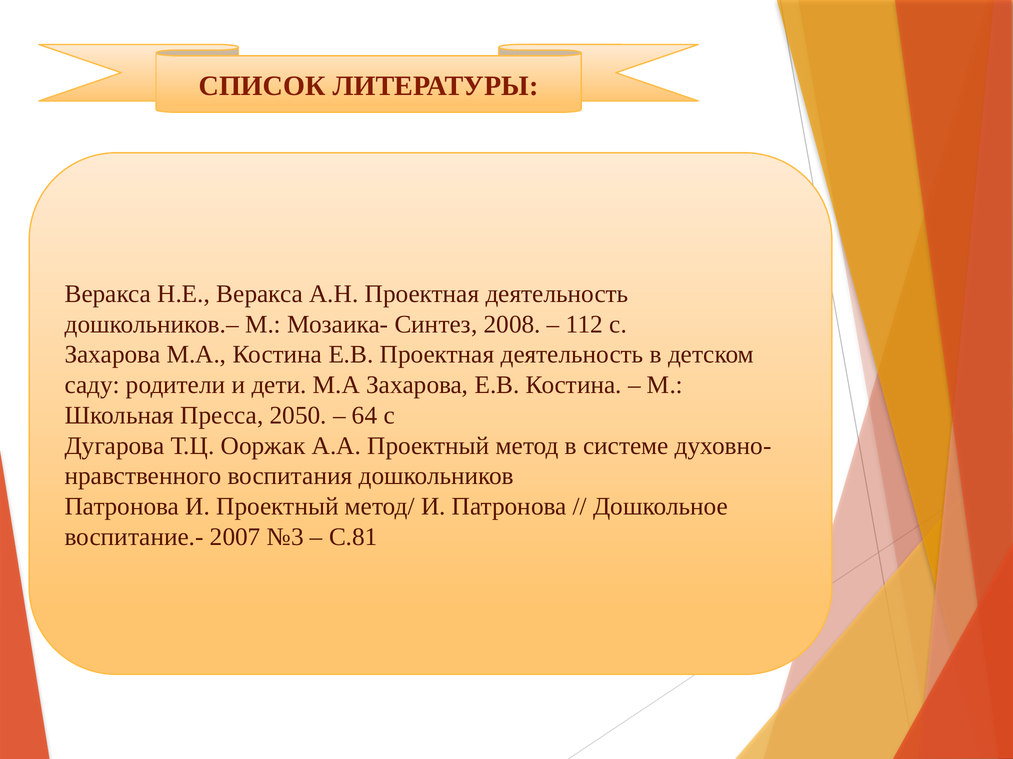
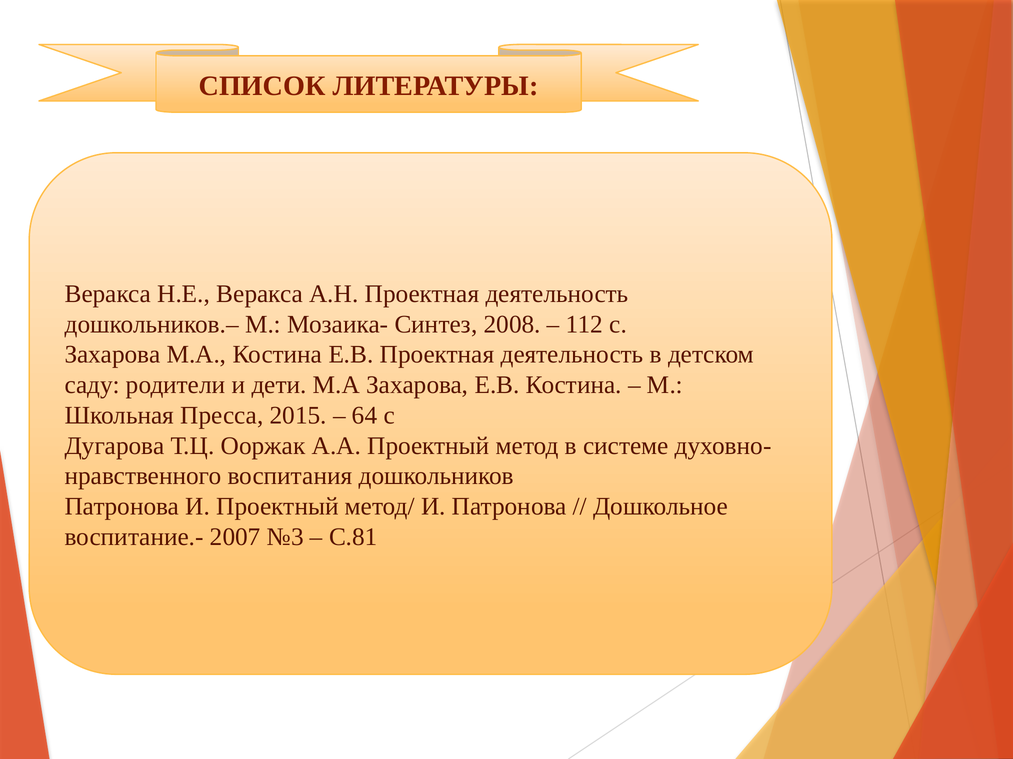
2050: 2050 -> 2015
